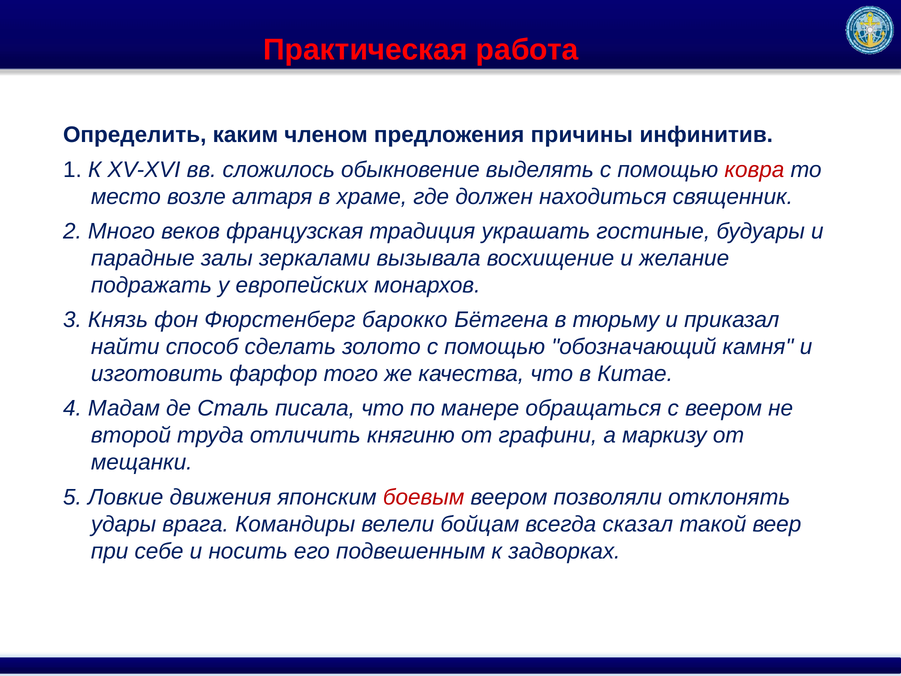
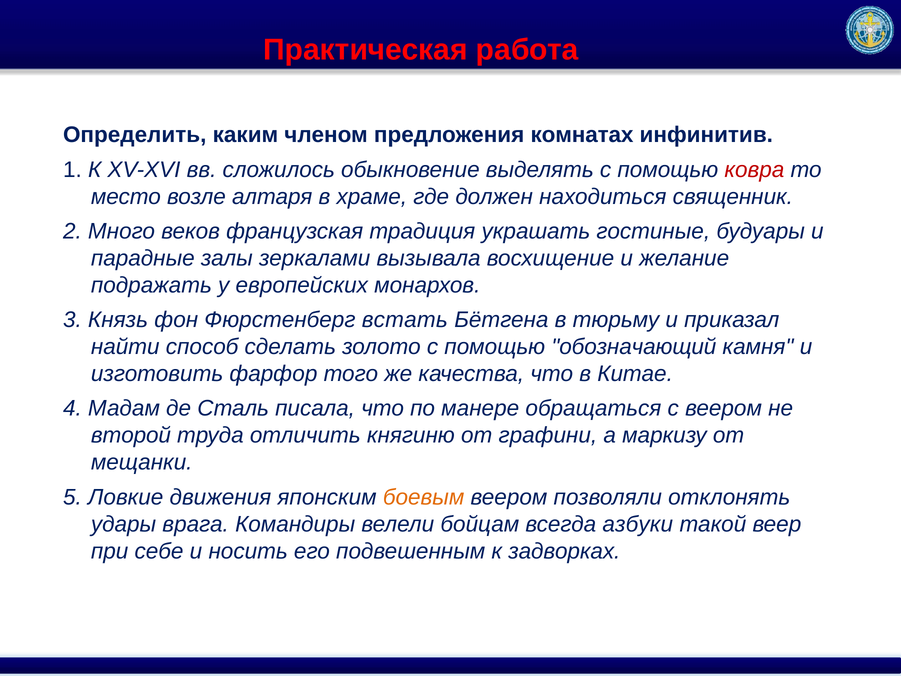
причины: причины -> комнатах
барокко: барокко -> встать
боевым colour: red -> orange
сказал: сказал -> азбуки
